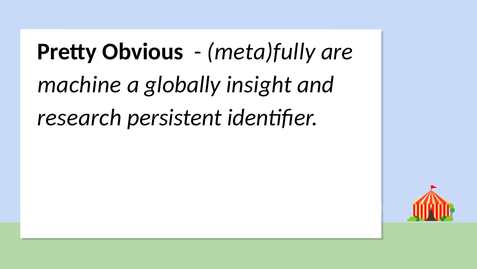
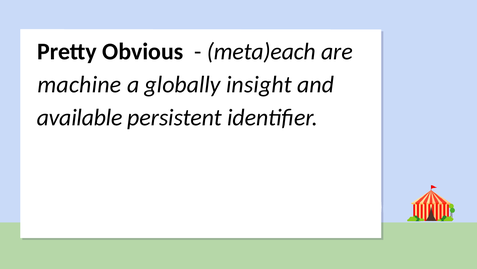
meta)fully: meta)fully -> meta)each
research: research -> available
